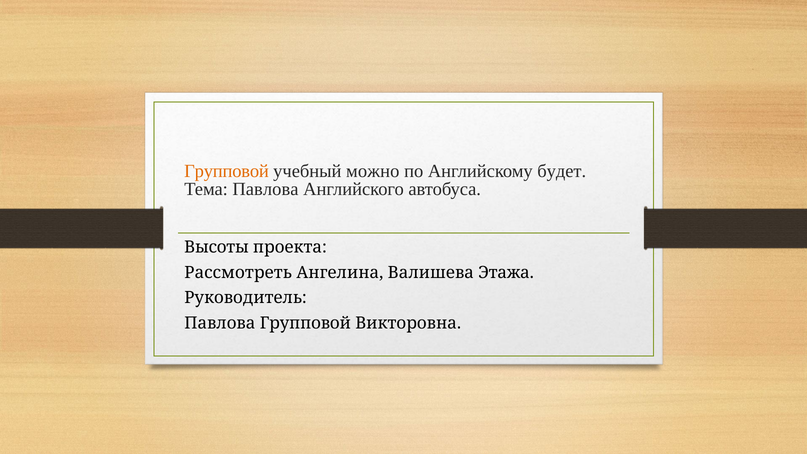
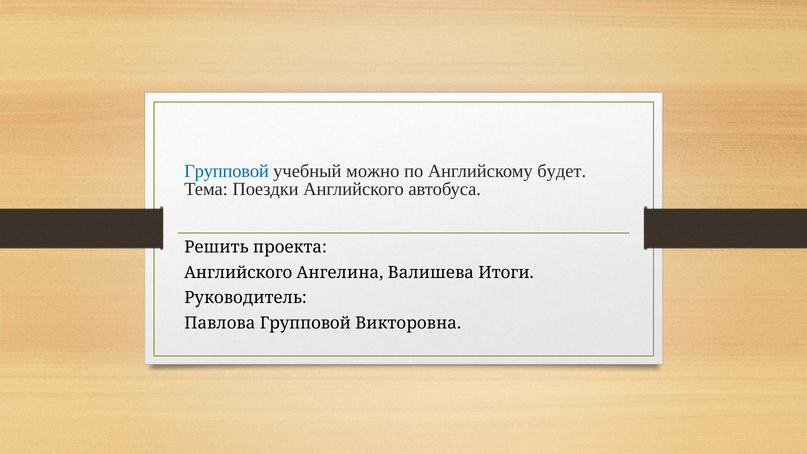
Групповой at (227, 171) colour: orange -> blue
Тема Павлова: Павлова -> Поездки
Высоты: Высоты -> Решить
Рассмотреть at (238, 272): Рассмотреть -> Английского
Этажа: Этажа -> Итоги
